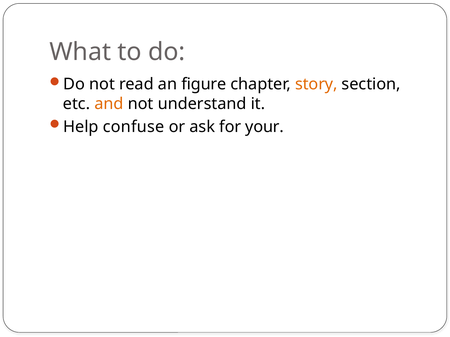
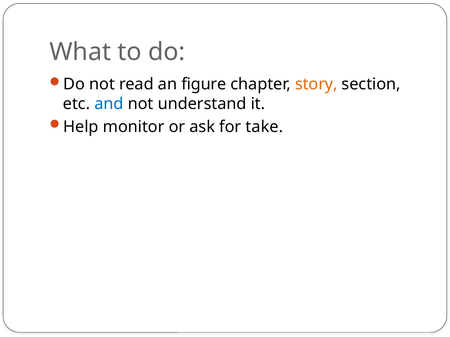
and colour: orange -> blue
confuse: confuse -> monitor
your: your -> take
